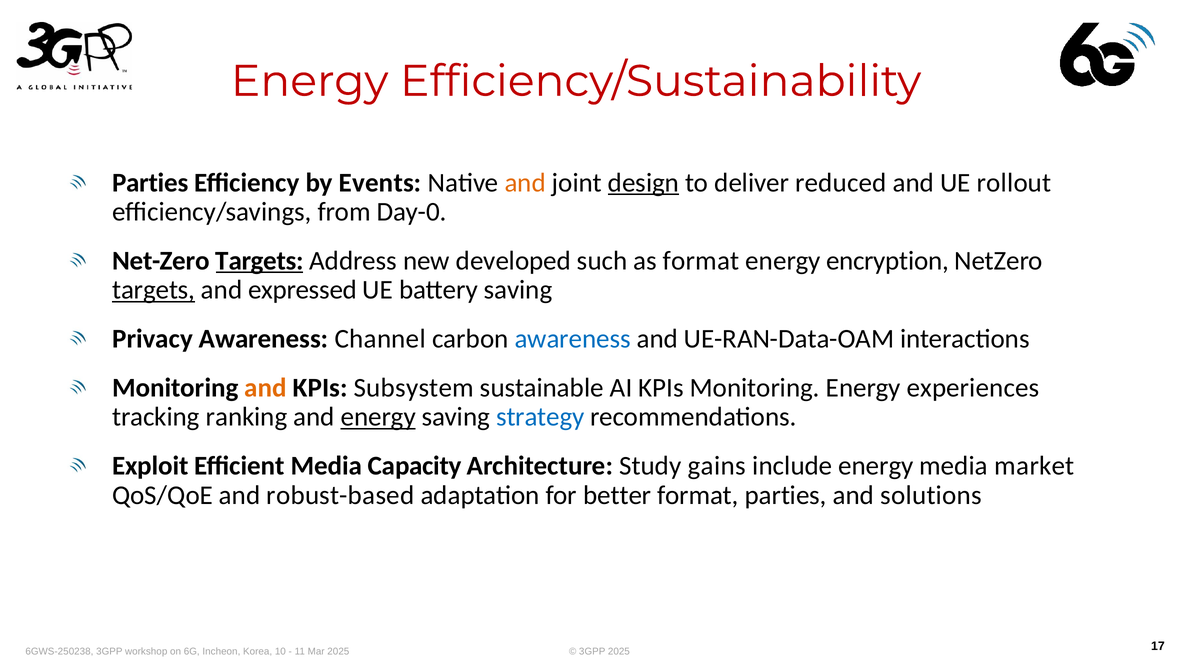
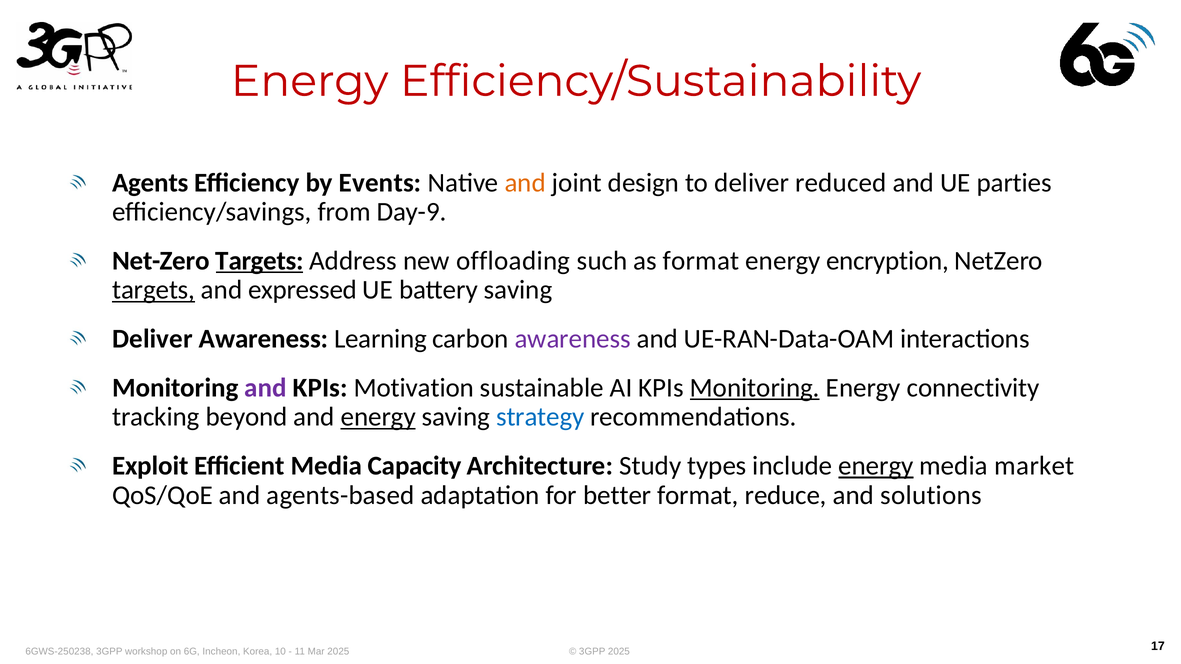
Parties at (150, 183): Parties -> Agents
design underline: present -> none
rollout: rollout -> parties
Day-0: Day-0 -> Day-9
developed: developed -> offloading
Privacy at (153, 339): Privacy -> Deliver
Channel: Channel -> Learning
awareness at (573, 339) colour: blue -> purple
and at (266, 388) colour: orange -> purple
Subsystem: Subsystem -> Motivation
Monitoring at (755, 388) underline: none -> present
experiences: experiences -> connectivity
ranking: ranking -> beyond
gains: gains -> types
energy at (876, 466) underline: none -> present
robust-based: robust-based -> agents-based
format parties: parties -> reduce
